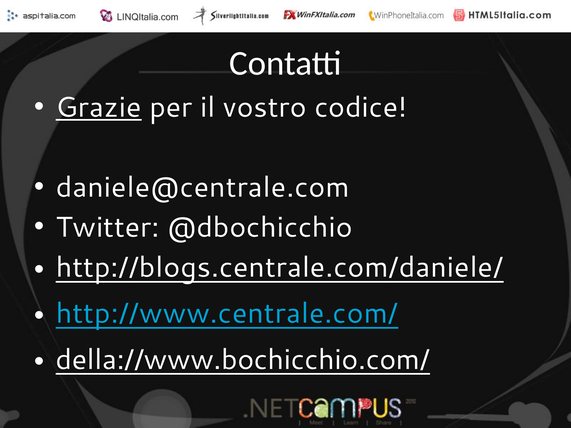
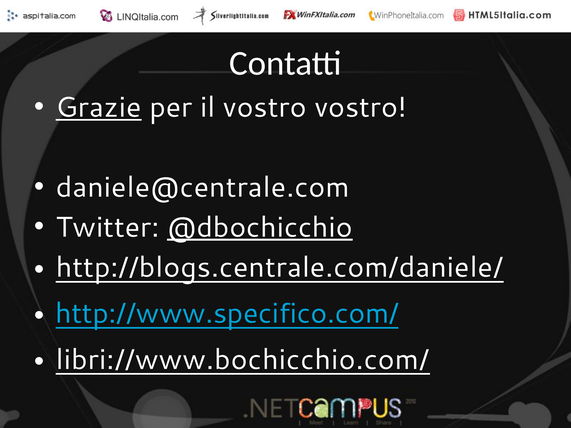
vostro codice: codice -> vostro
@dbochicchio underline: none -> present
http://www.centrale.com/: http://www.centrale.com/ -> http://www.specifico.com/
della://www.bochicchio.com/: della://www.bochicchio.com/ -> libri://www.bochicchio.com/
